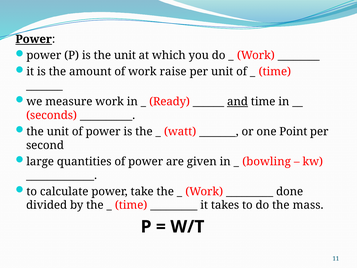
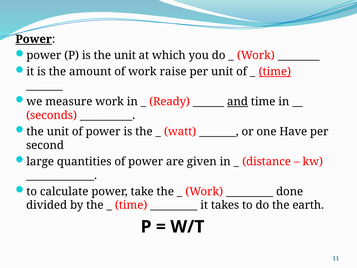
time at (275, 72) underline: none -> present
Point: Point -> Have
bowling: bowling -> distance
mass: mass -> earth
